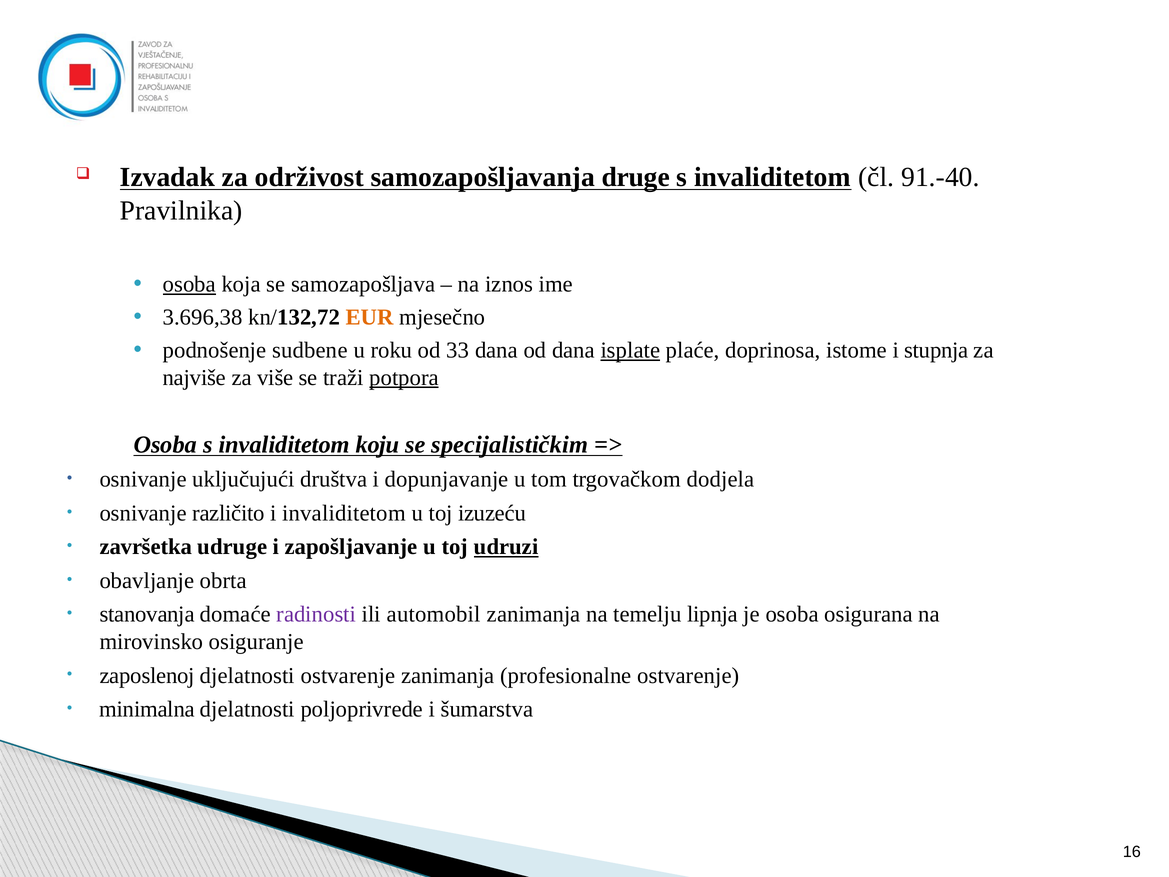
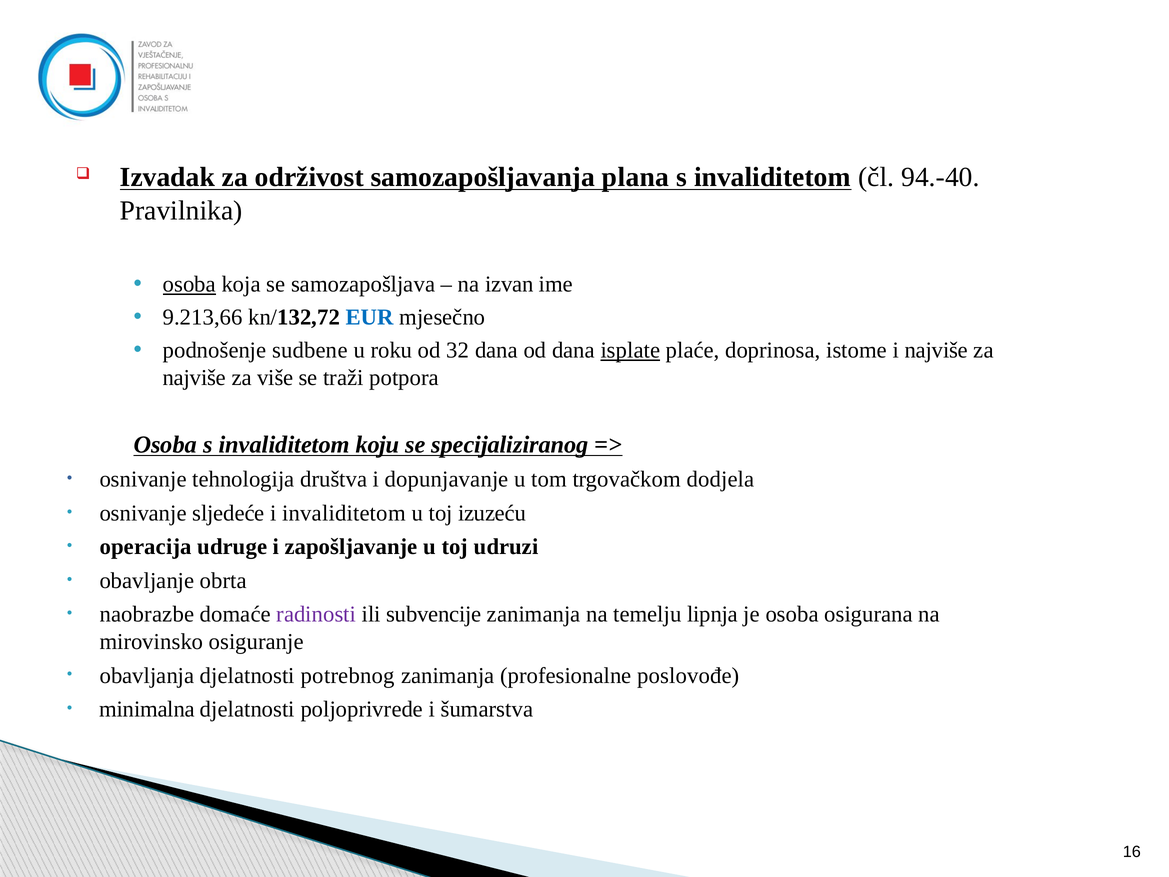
druge: druge -> plana
91.-40: 91.-40 -> 94.-40
iznos: iznos -> izvan
3.696,38: 3.696,38 -> 9.213,66
EUR colour: orange -> blue
33: 33 -> 32
i stupnja: stupnja -> najviše
potpora underline: present -> none
specijalističkim: specijalističkim -> specijaliziranog
uključujući: uključujući -> tehnologija
različito: različito -> sljedeće
završetka: završetka -> operacija
udruzi underline: present -> none
stanovanja: stanovanja -> naobrazbe
automobil: automobil -> subvencije
zaposlenoj: zaposlenoj -> obavljanja
djelatnosti ostvarenje: ostvarenje -> potrebnog
profesionalne ostvarenje: ostvarenje -> poslovođe
